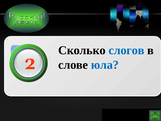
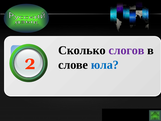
слогов colour: blue -> purple
